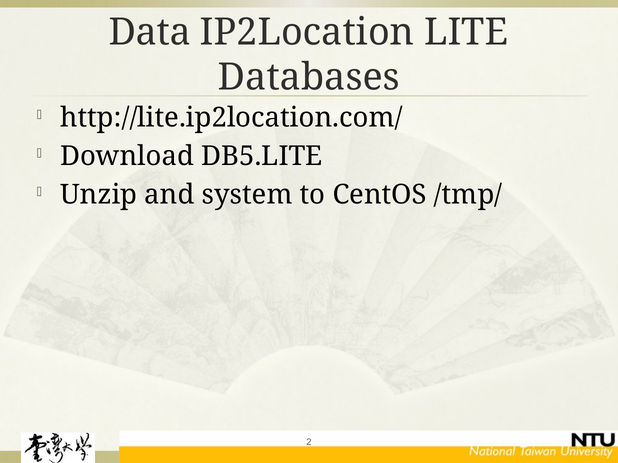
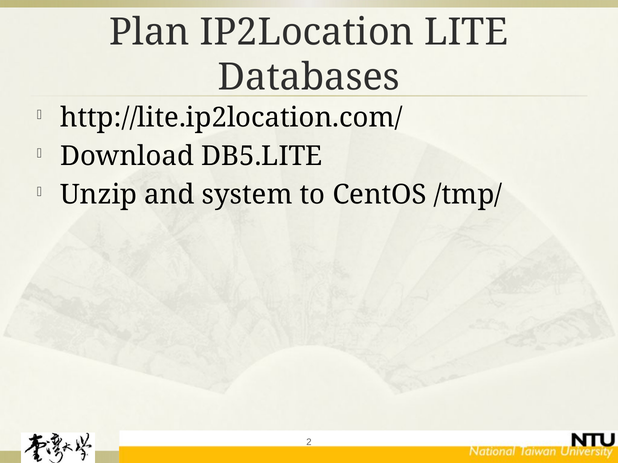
Data: Data -> Plan
